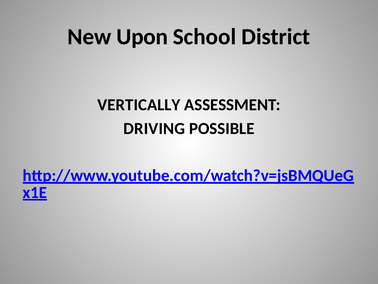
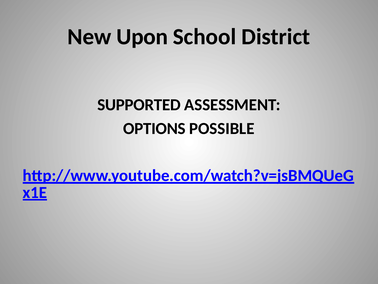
VERTICALLY: VERTICALLY -> SUPPORTED
DRIVING: DRIVING -> OPTIONS
